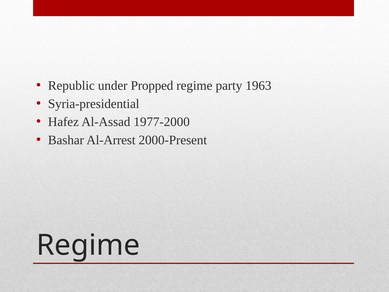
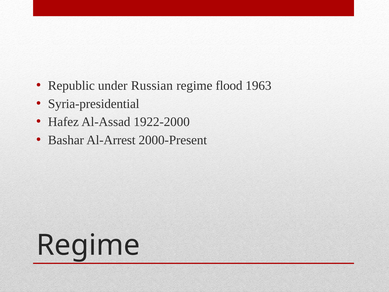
Propped: Propped -> Russian
party: party -> flood
1977-2000: 1977-2000 -> 1922-2000
